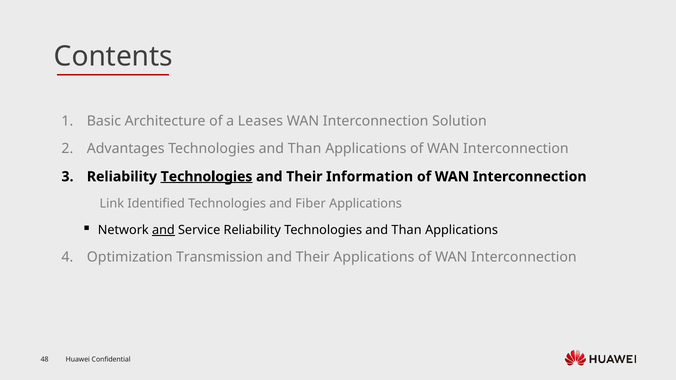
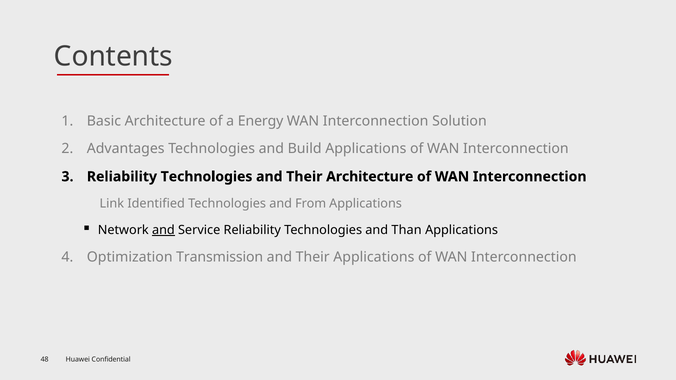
Leases: Leases -> Energy
Than at (305, 149): Than -> Build
Technologies at (207, 177) underline: present -> none
Their Information: Information -> Architecture
Fiber: Fiber -> From
